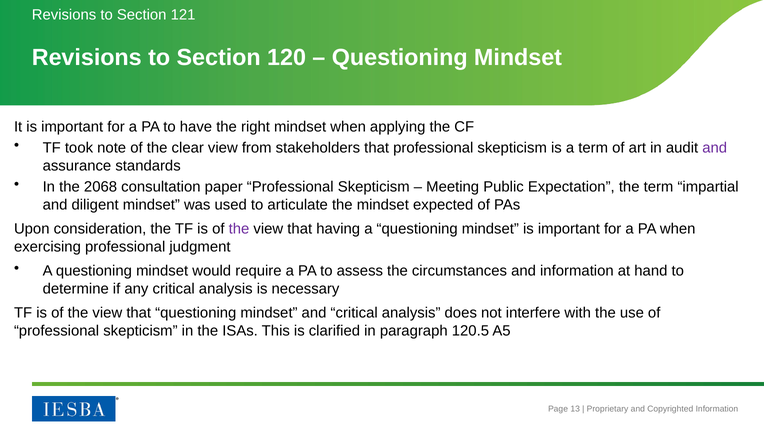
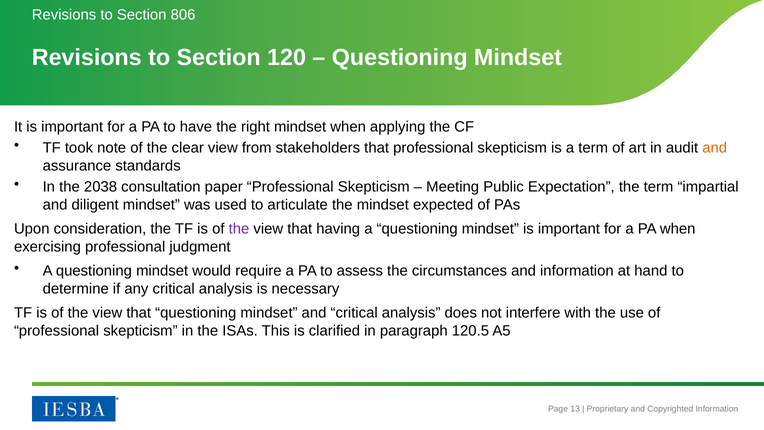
121: 121 -> 806
and at (715, 148) colour: purple -> orange
2068: 2068 -> 2038
